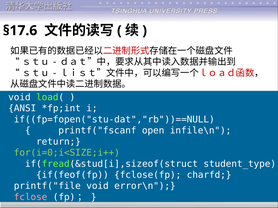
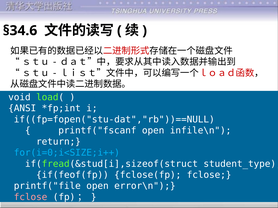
§17.6: §17.6 -> §34.6
for(i=0;i<SIZE;i++ colour: light green -> light blue
fclose(fp charfd: charfd -> fclose
printf("file void: void -> open
